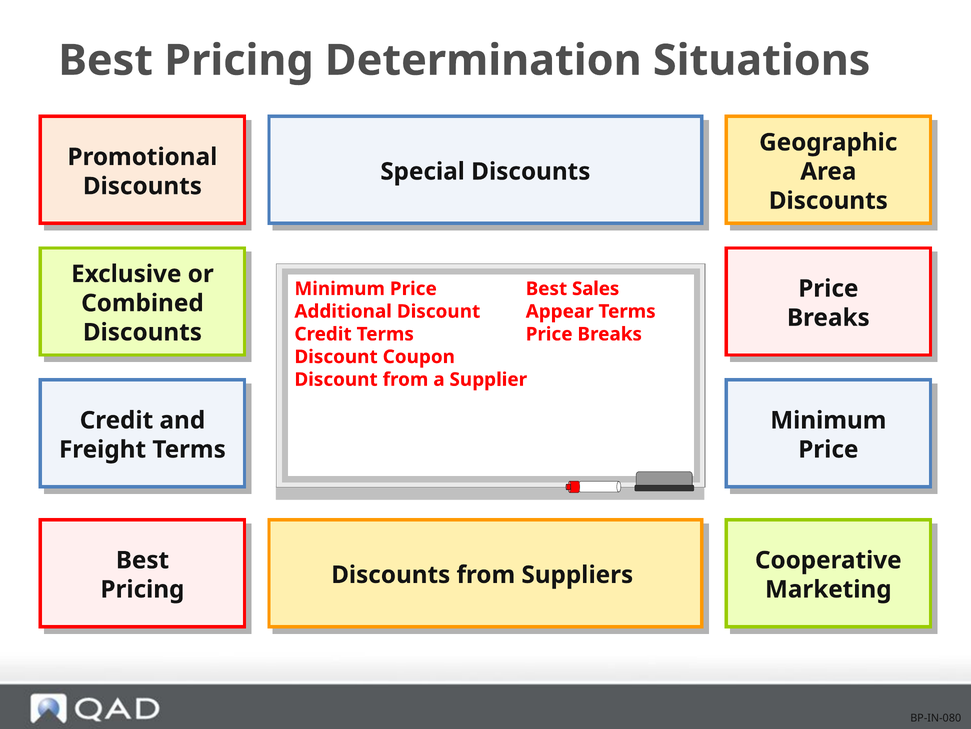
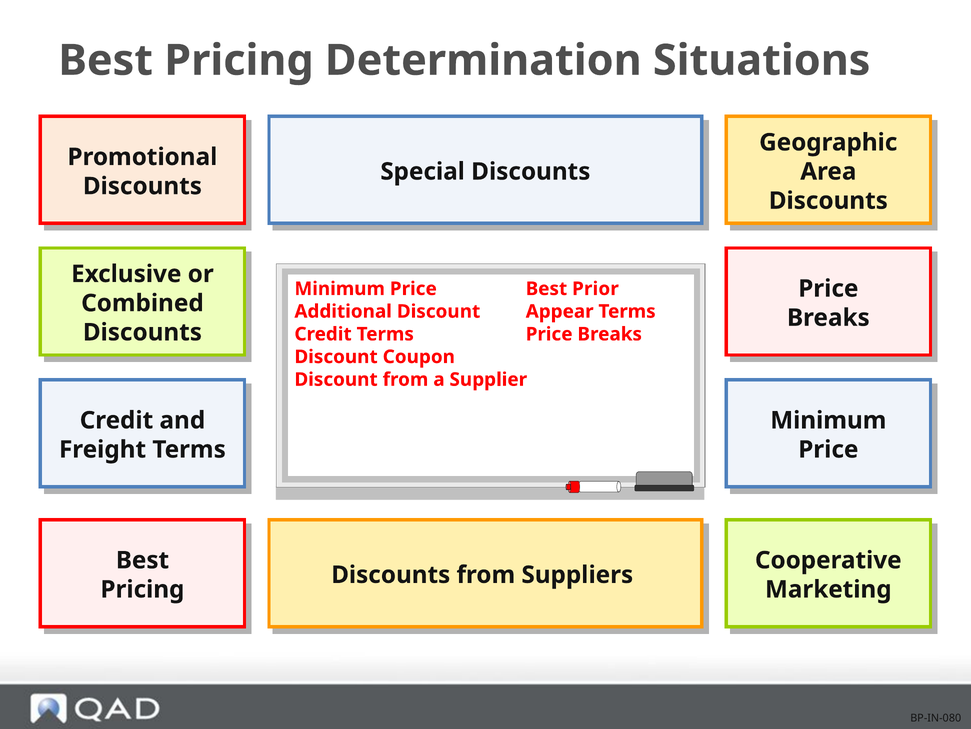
Sales: Sales -> Prior
